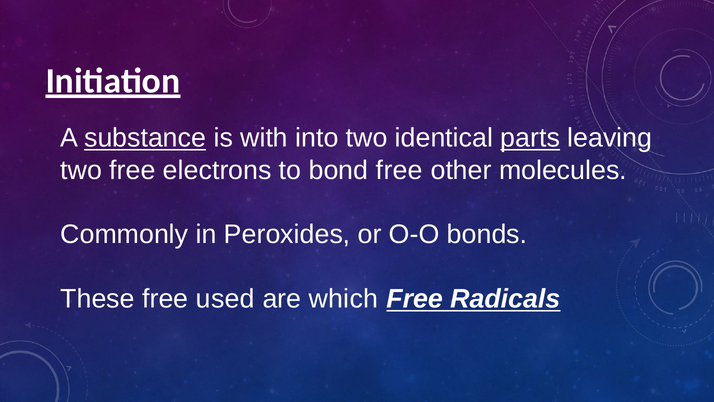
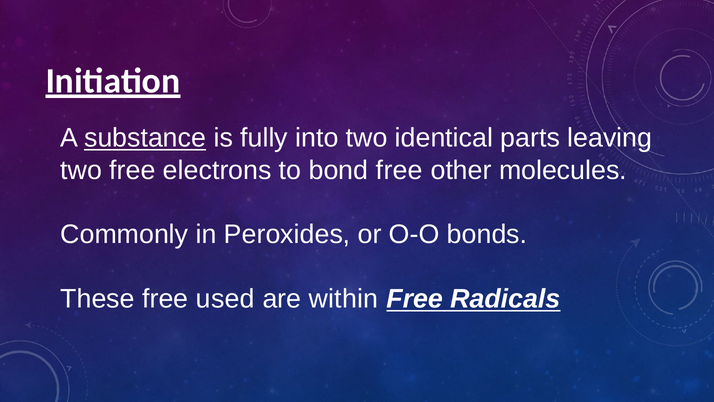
with: with -> fully
parts underline: present -> none
which: which -> within
